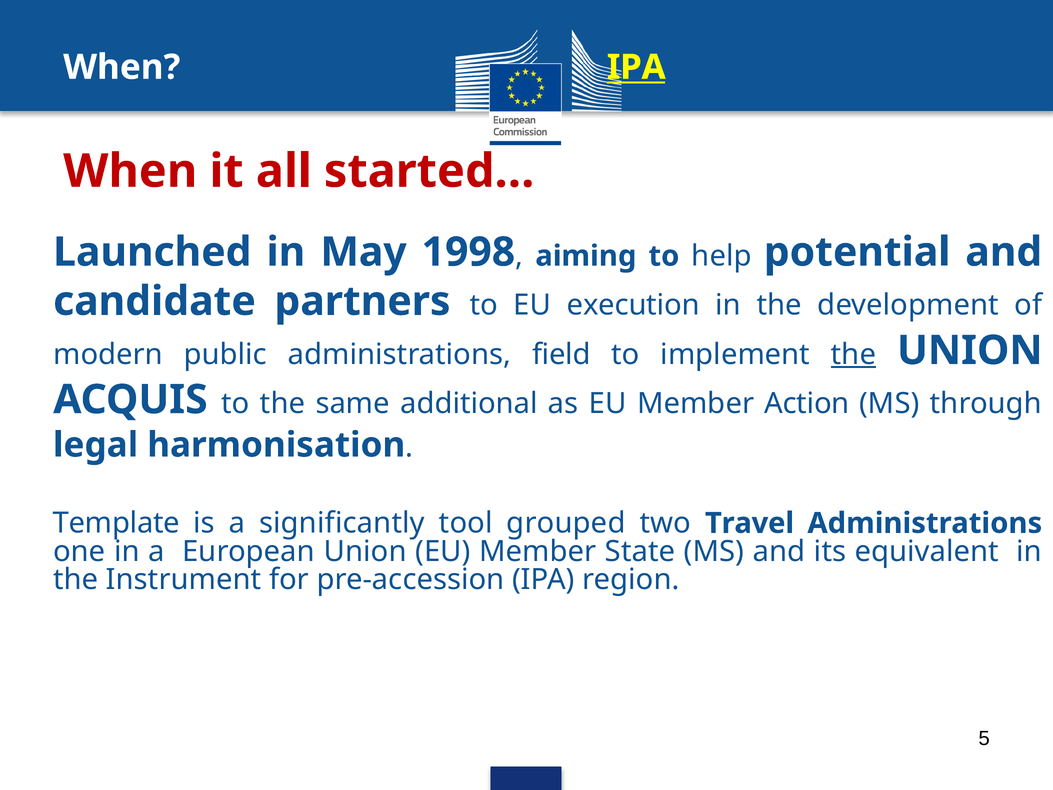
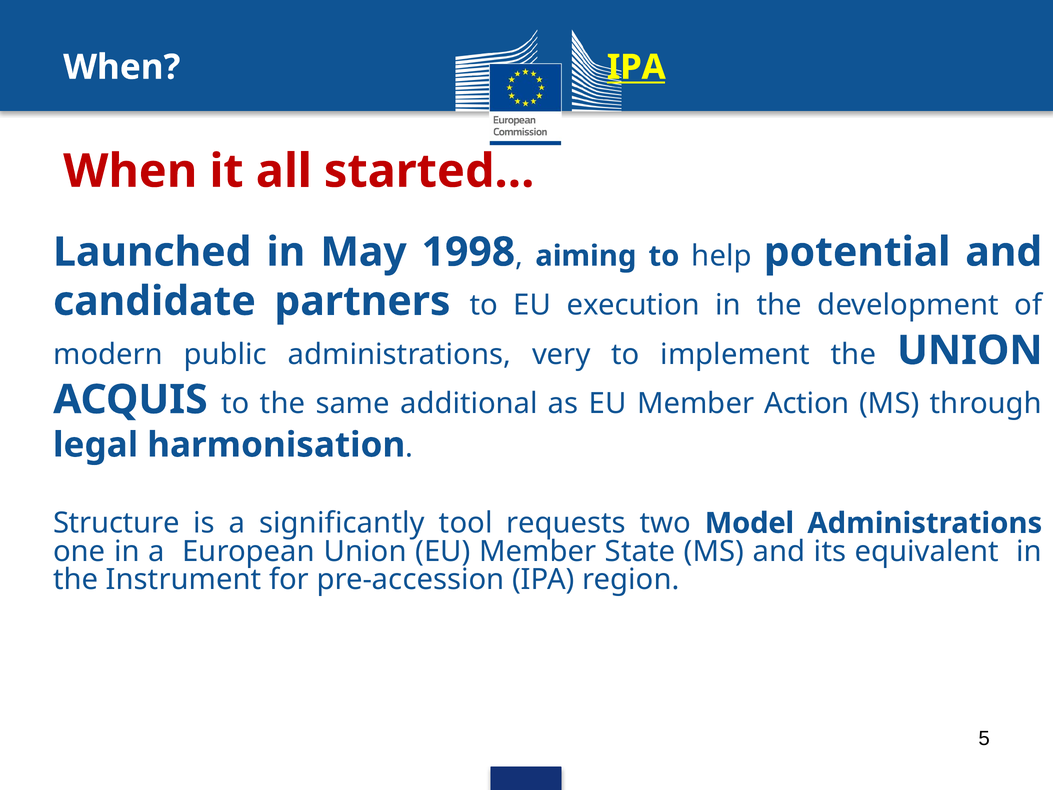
field: field -> very
the at (853, 354) underline: present -> none
Template: Template -> Structure
grouped: grouped -> requests
Travel: Travel -> Model
